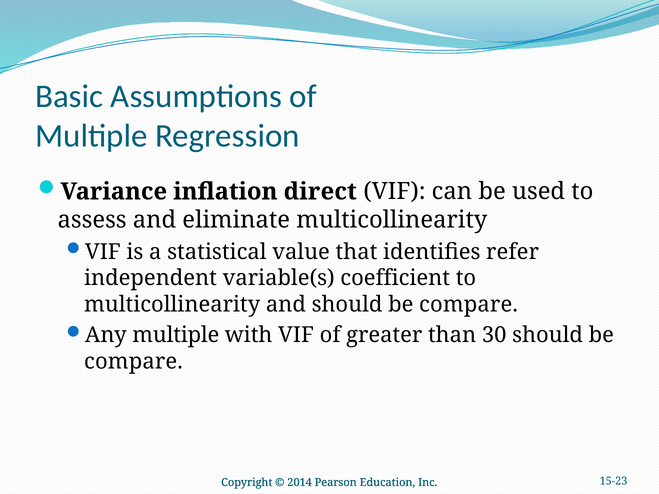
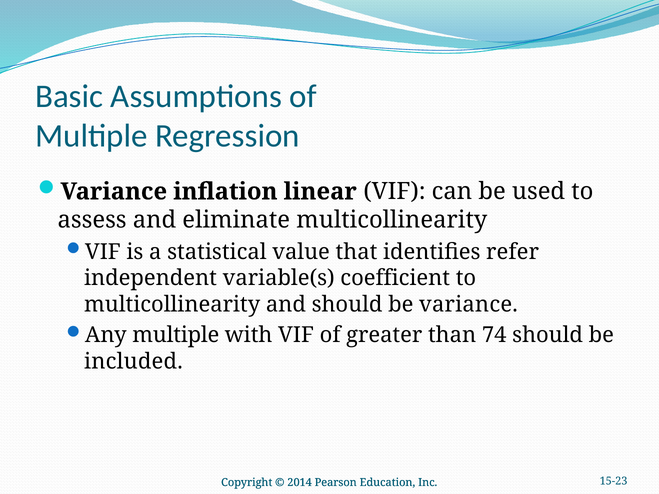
direct: direct -> linear
and should be compare: compare -> variance
30: 30 -> 74
compare at (133, 362): compare -> included
